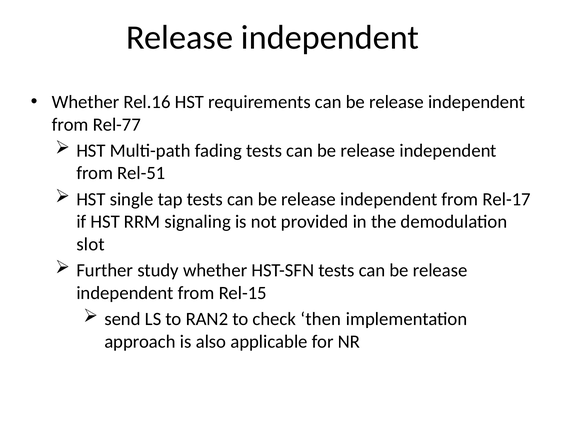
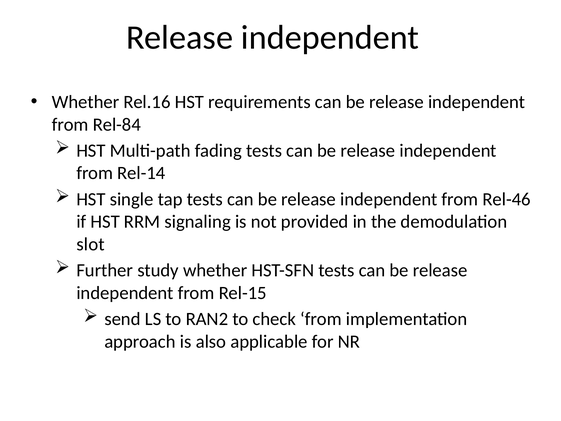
Rel-77: Rel-77 -> Rel-84
Rel-51: Rel-51 -> Rel-14
Rel-17: Rel-17 -> Rel-46
check then: then -> from
